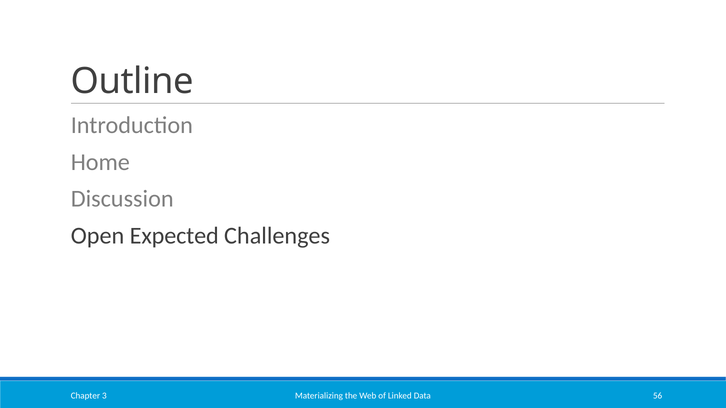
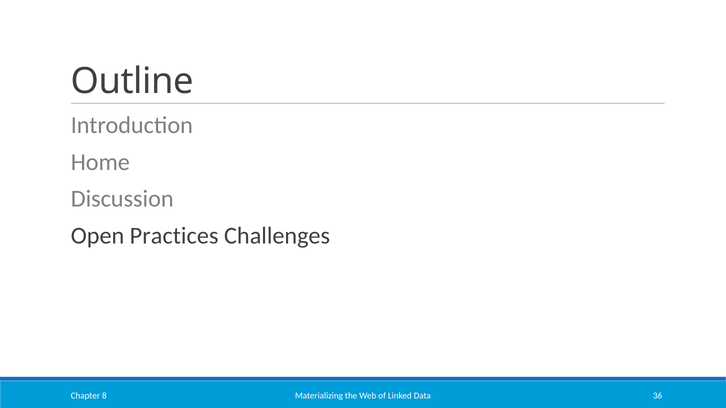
Expected: Expected -> Practices
56: 56 -> 36
3: 3 -> 8
